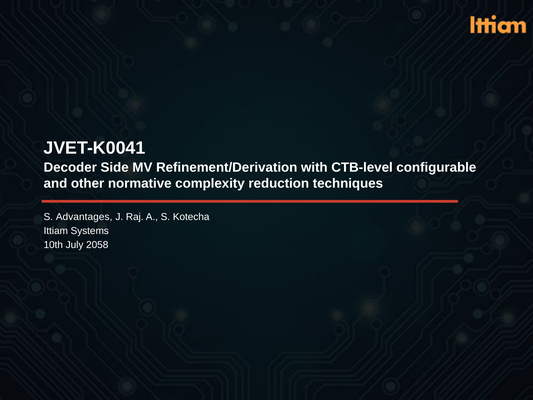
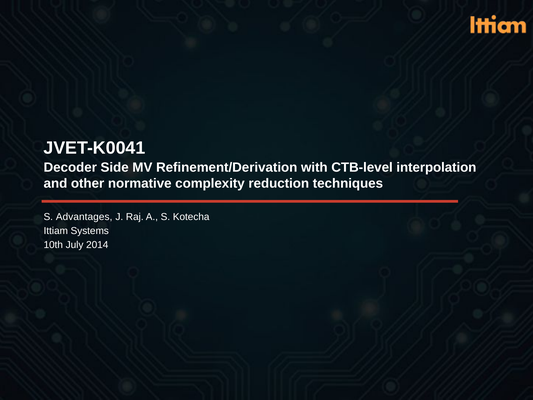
configurable: configurable -> interpolation
2058: 2058 -> 2014
